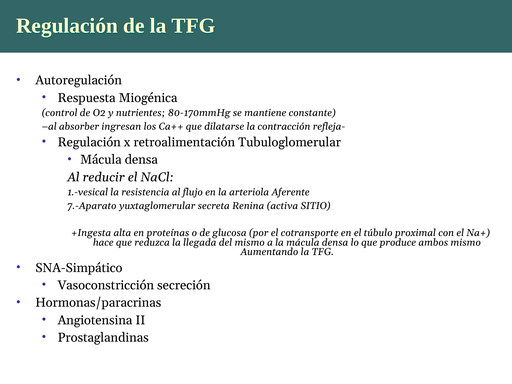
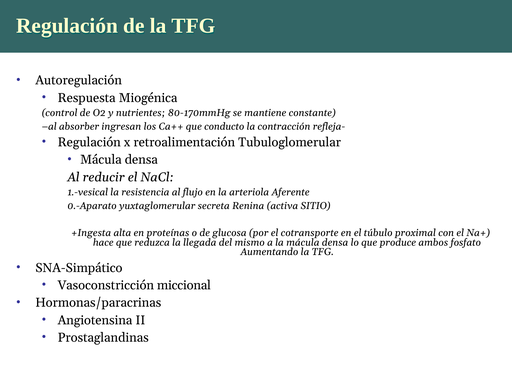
dilatarse: dilatarse -> conducto
7.-Aparato: 7.-Aparato -> 0.-Aparato
ambos mismo: mismo -> fosfato
secreción: secreción -> miccional
